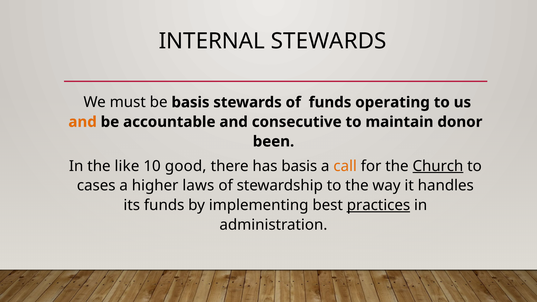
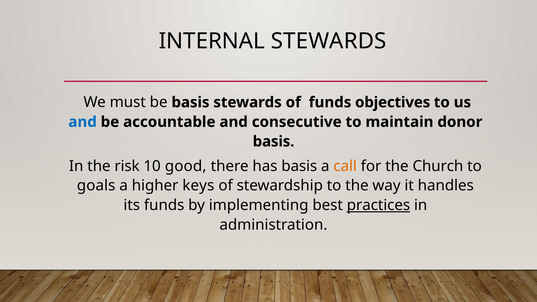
operating: operating -> objectives
and at (83, 122) colour: orange -> blue
been at (273, 142): been -> basis
like: like -> risk
Church underline: present -> none
cases: cases -> goals
laws: laws -> keys
